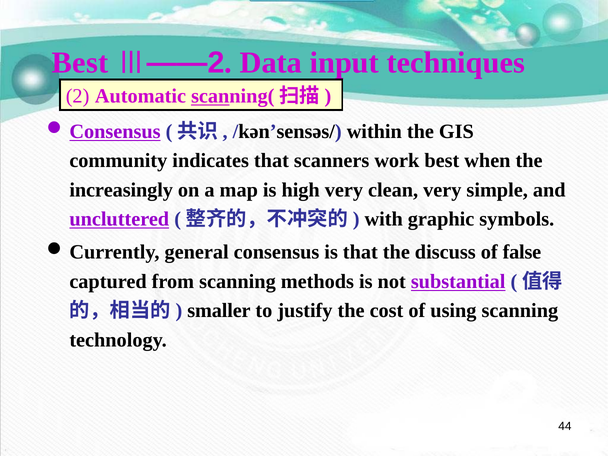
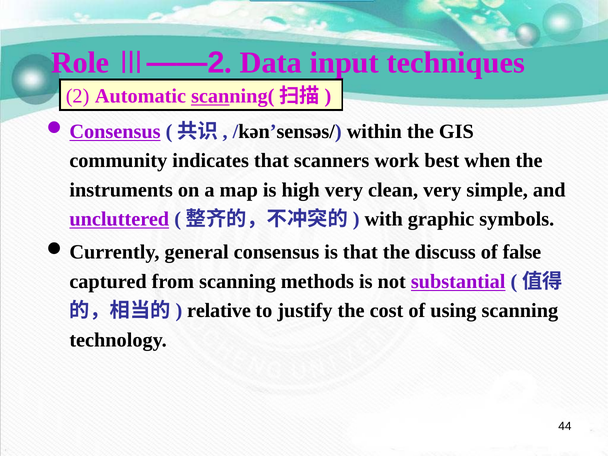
Best at (80, 63): Best -> Role
increasingly: increasingly -> instruments
smaller: smaller -> relative
